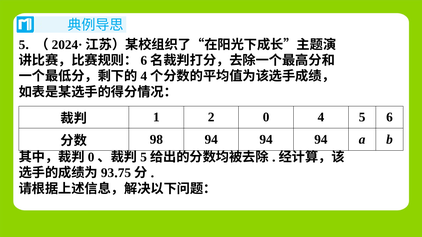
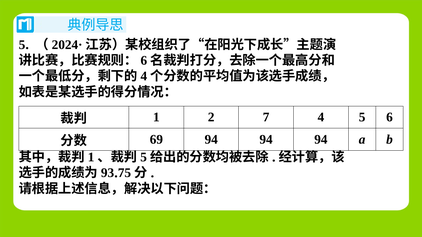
2 0: 0 -> 7
98: 98 -> 69
0 at (91, 157): 0 -> 1
